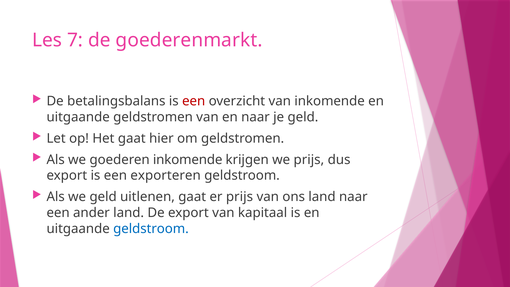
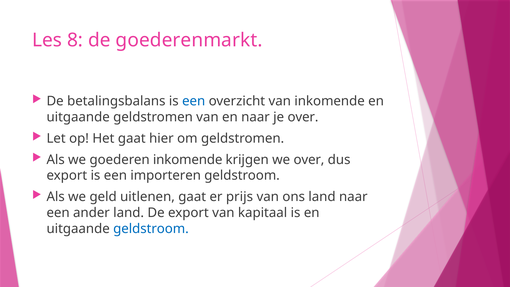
7: 7 -> 8
een at (194, 101) colour: red -> blue
je geld: geld -> over
we prijs: prijs -> over
exporteren: exporteren -> importeren
